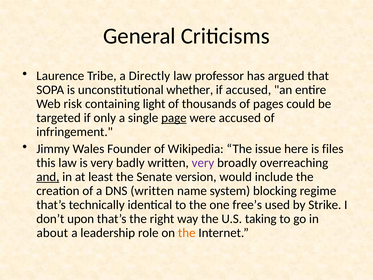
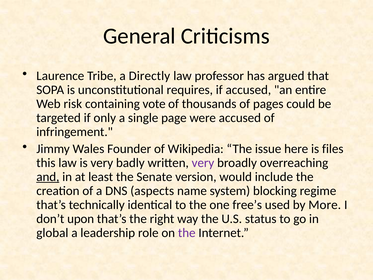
whether: whether -> requires
light: light -> vote
page underline: present -> none
DNS written: written -> aspects
Strike: Strike -> More
taking: taking -> status
about: about -> global
the at (187, 233) colour: orange -> purple
